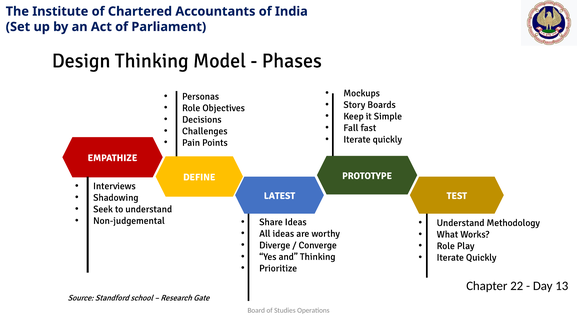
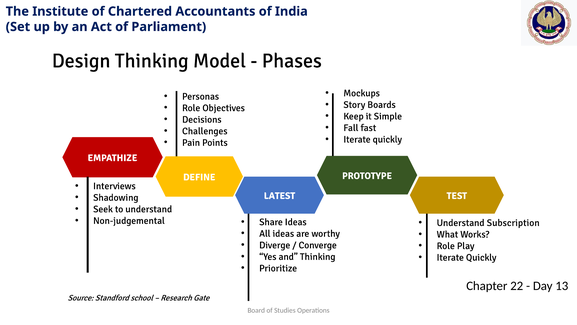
Methodology: Methodology -> Subscription
